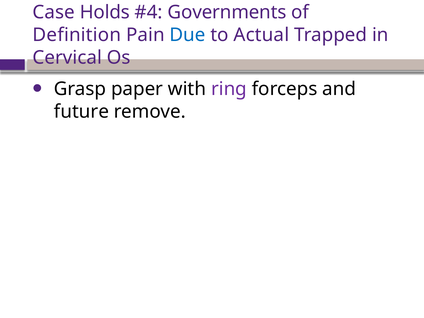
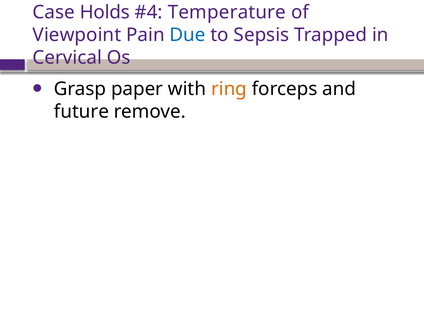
Governments: Governments -> Temperature
Definition: Definition -> Viewpoint
Actual: Actual -> Sepsis
ring colour: purple -> orange
